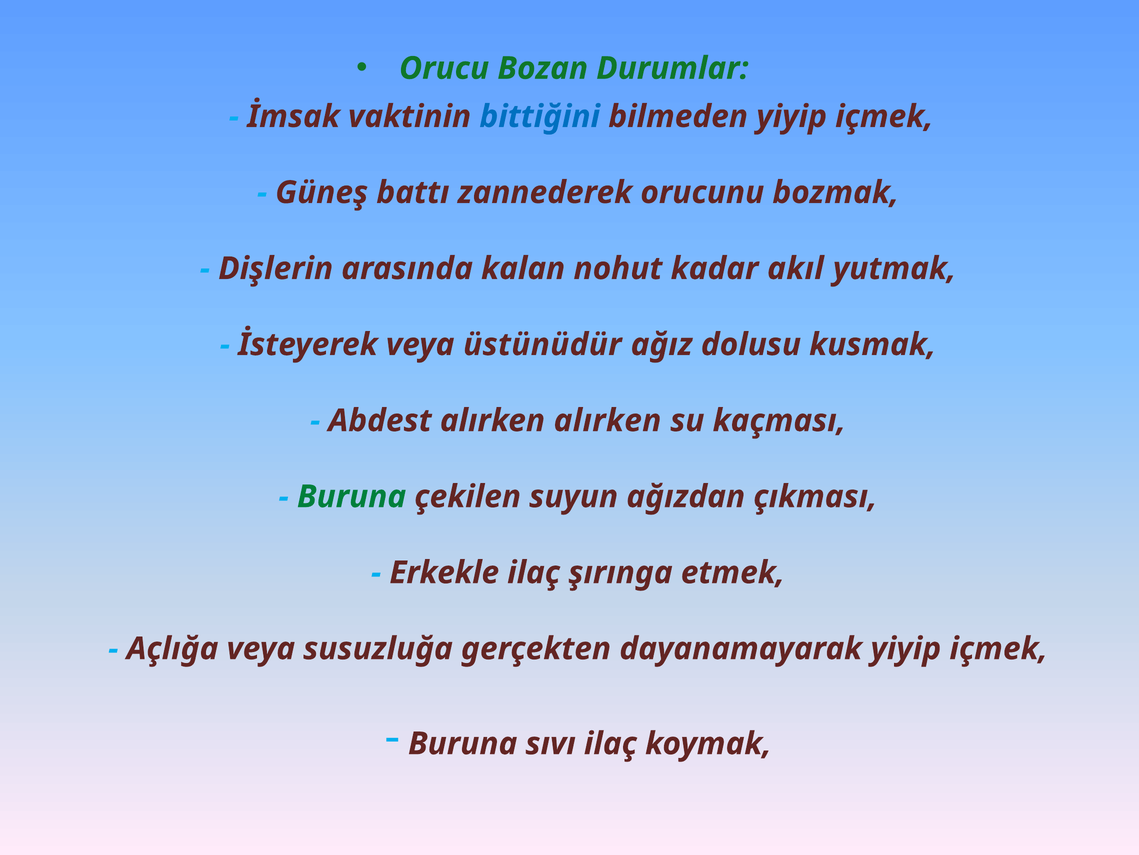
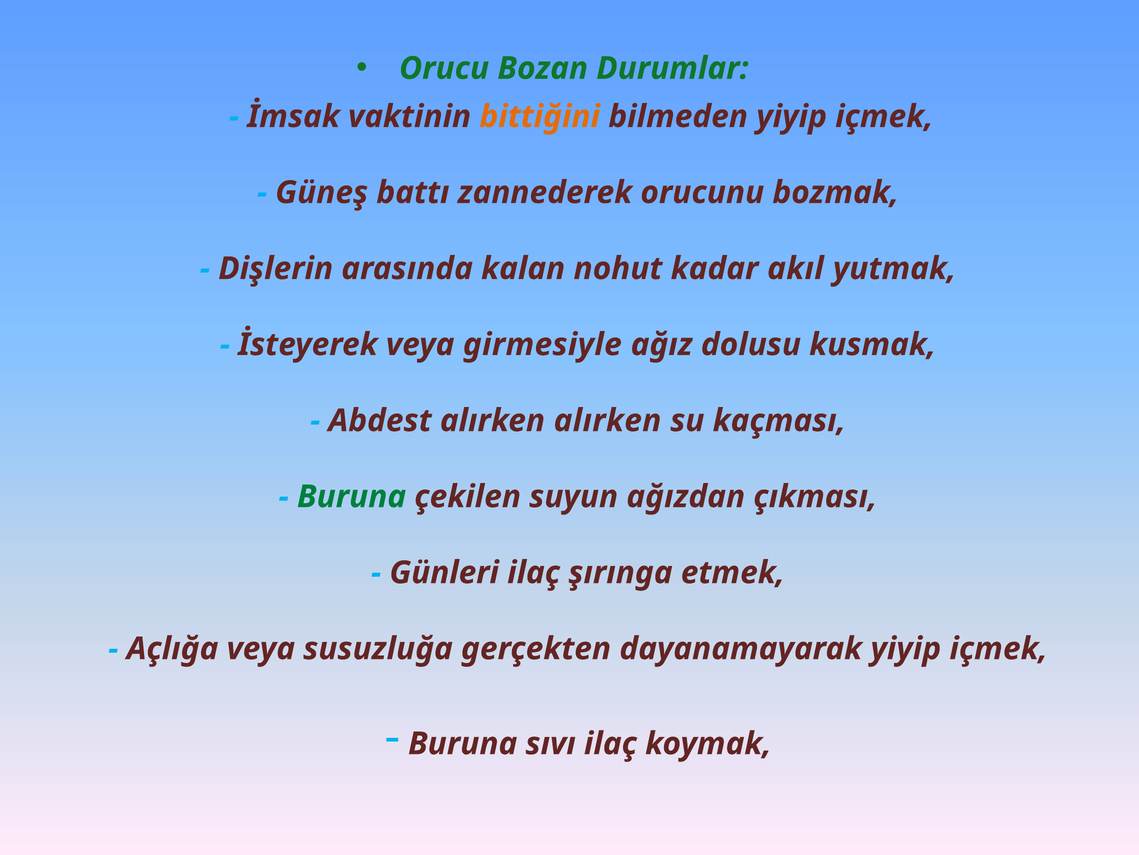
bittiğini colour: blue -> orange
üstünüdür: üstünüdür -> girmesiyle
Erkekle: Erkekle -> Günleri
